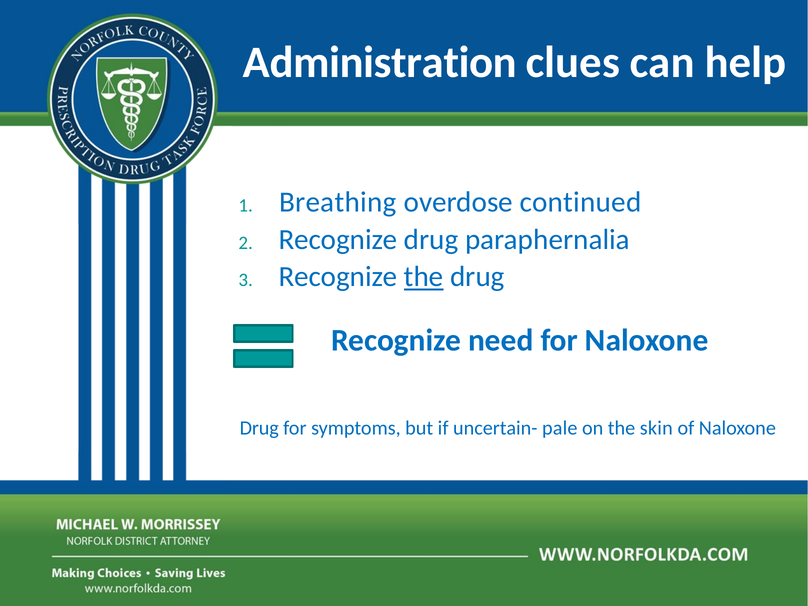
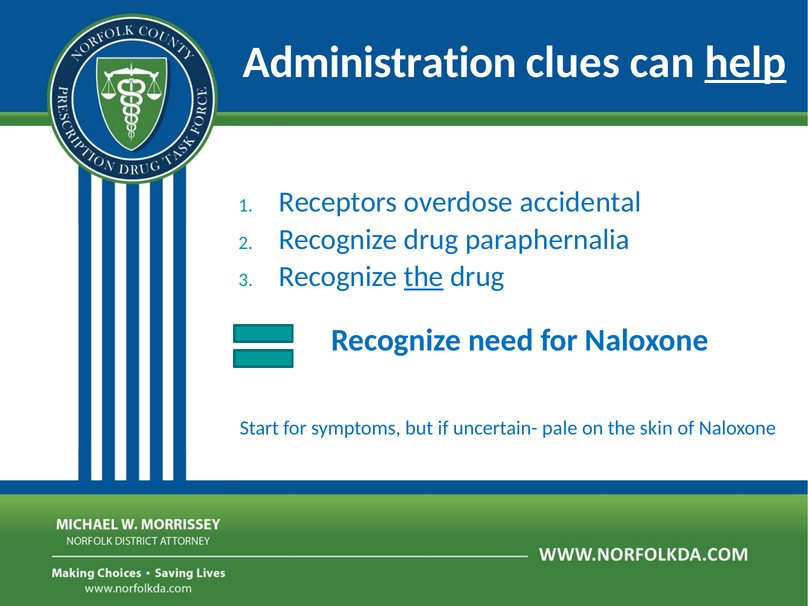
help underline: none -> present
Breathing: Breathing -> Receptors
continued: continued -> accidental
Drug at (259, 428): Drug -> Start
